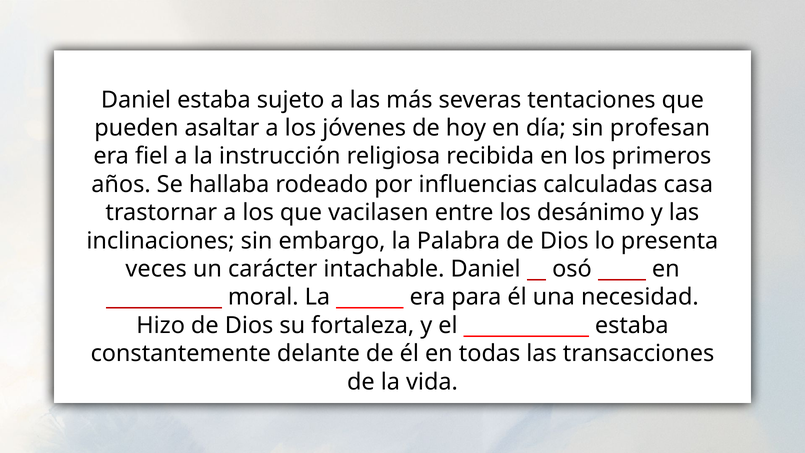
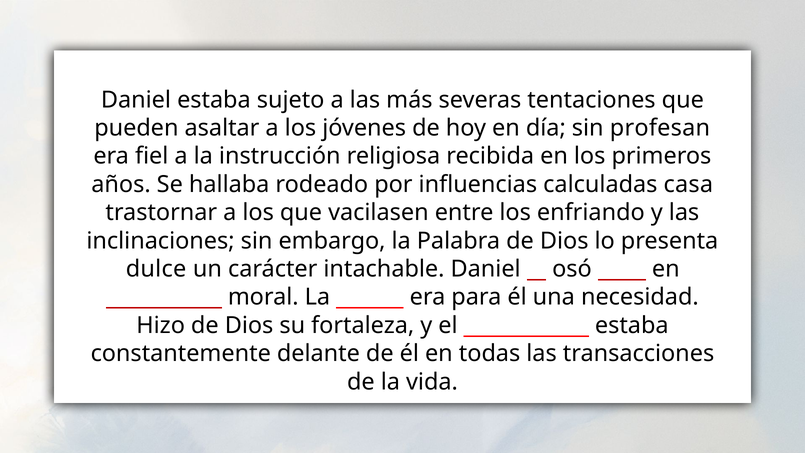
desánimo: desánimo -> enfriando
veces: veces -> dulce
